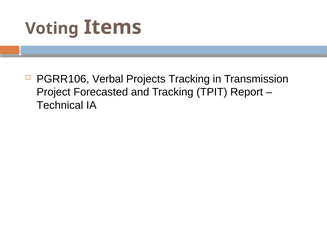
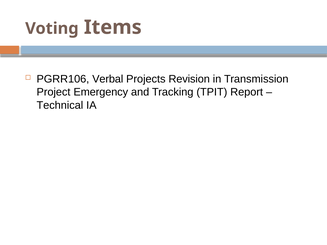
Projects Tracking: Tracking -> Revision
Forecasted: Forecasted -> Emergency
